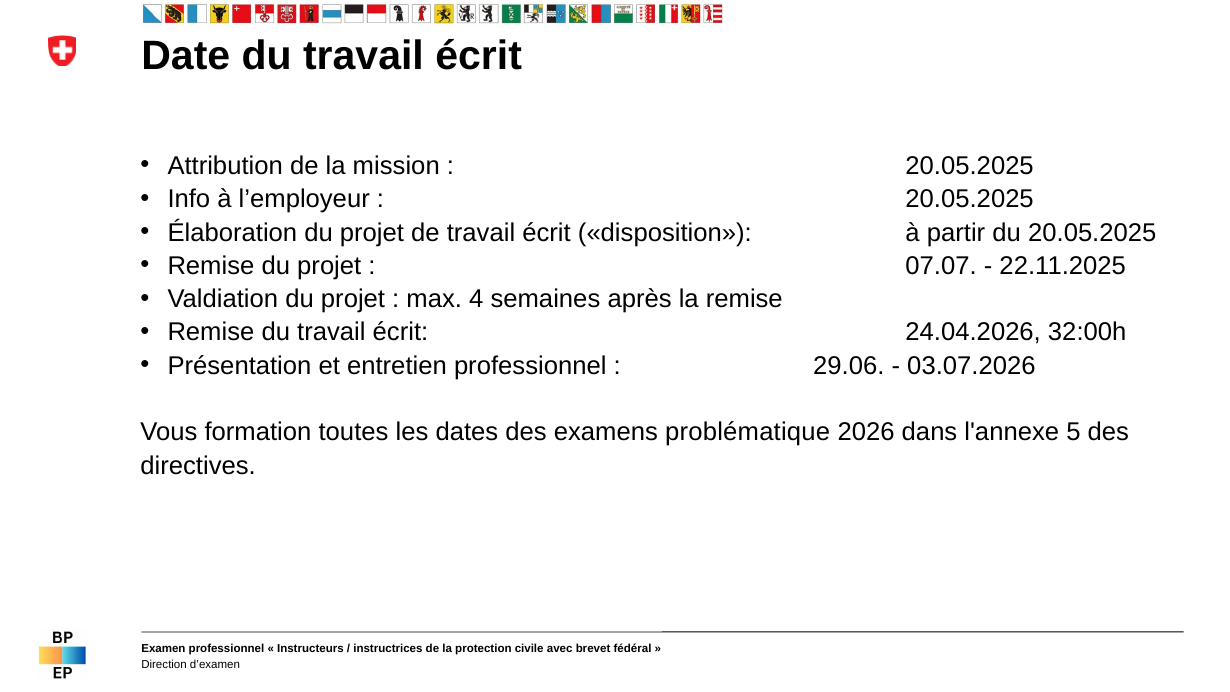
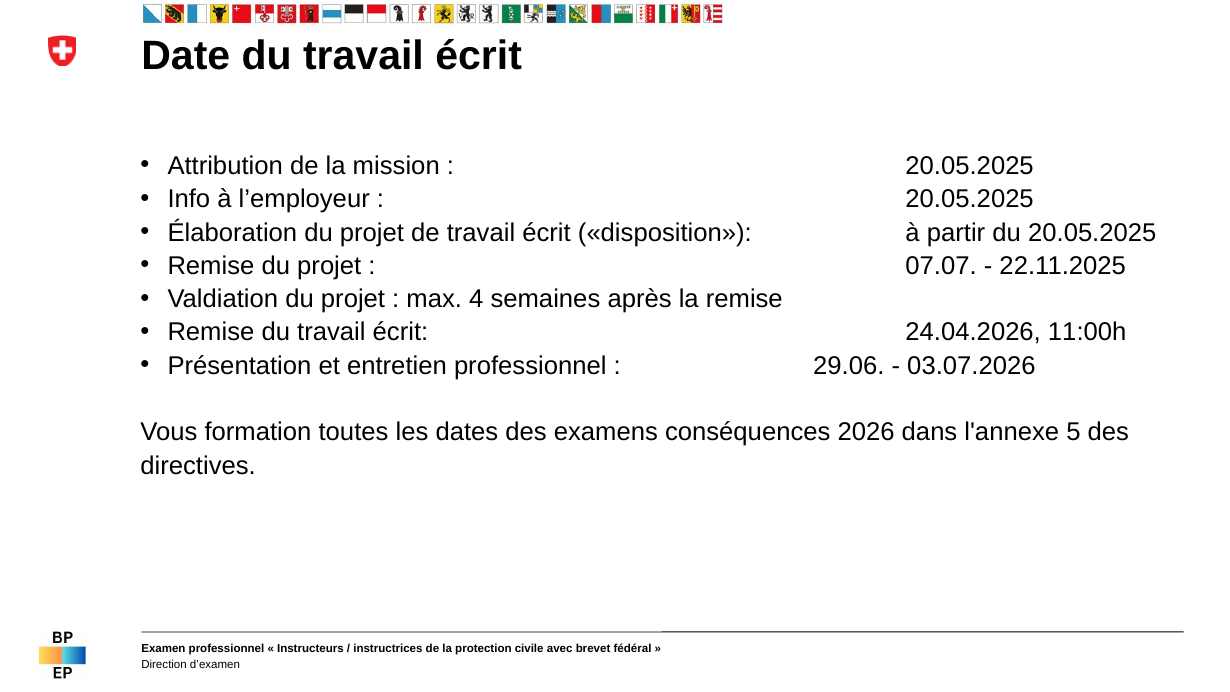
32:00h: 32:00h -> 11:00h
problématique: problématique -> conséquences
